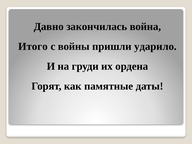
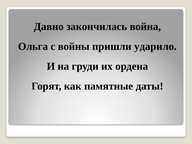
Итого: Итого -> Ольга
